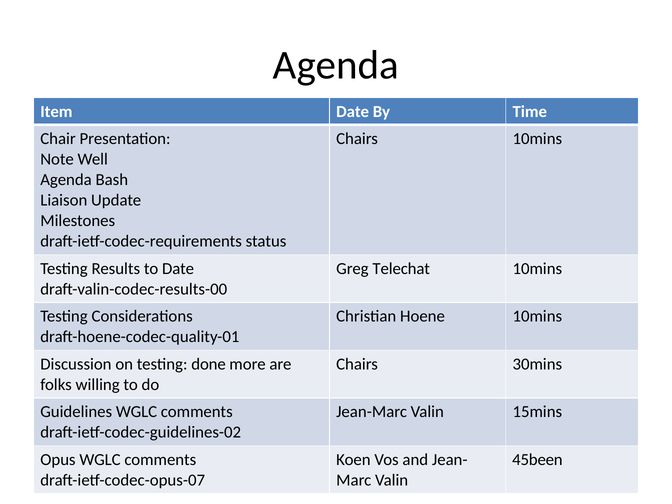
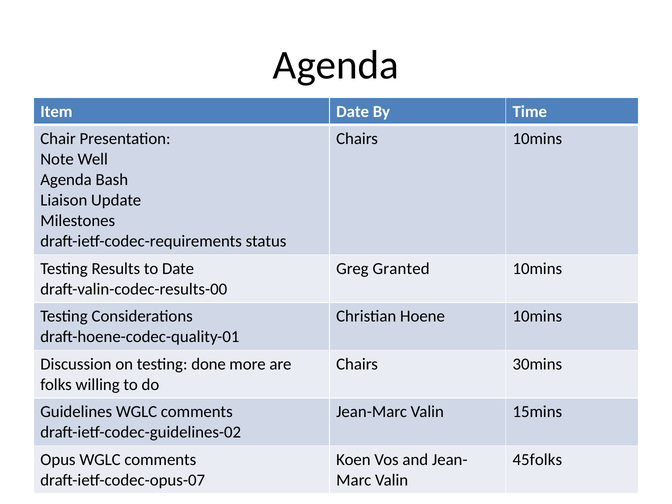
Telechat: Telechat -> Granted
45been: 45been -> 45folks
